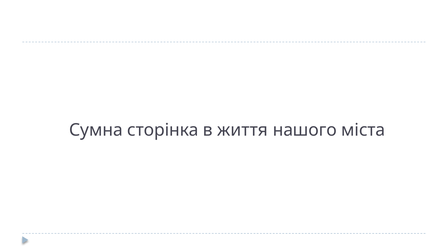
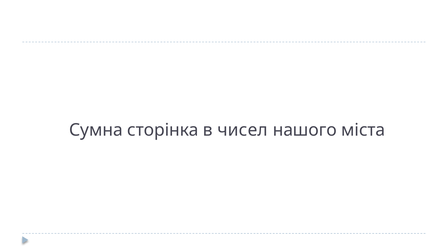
життя: життя -> чисел
